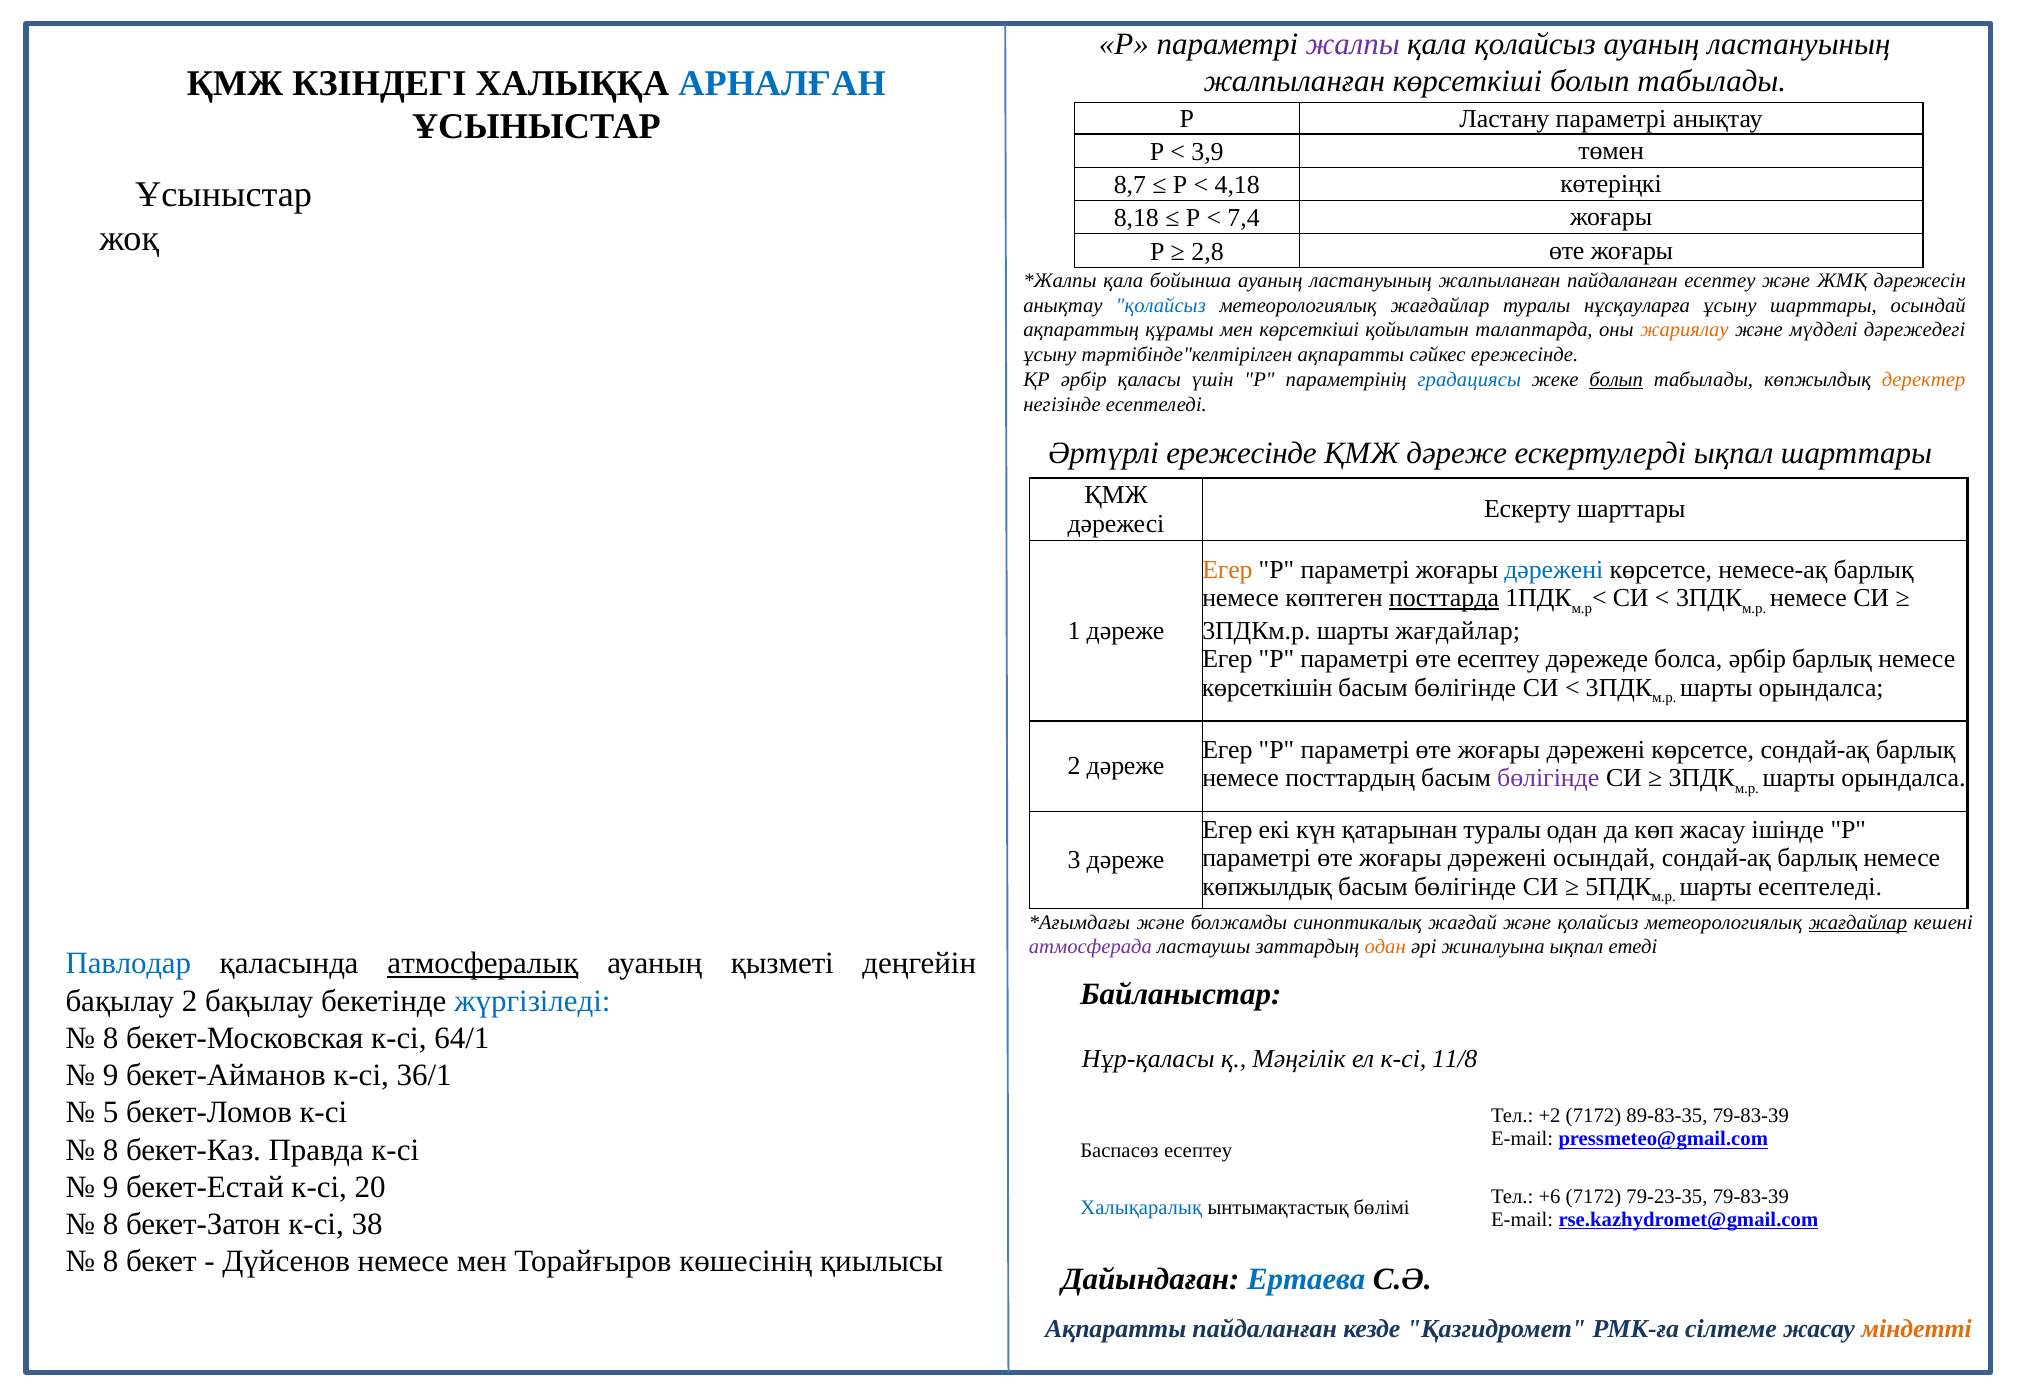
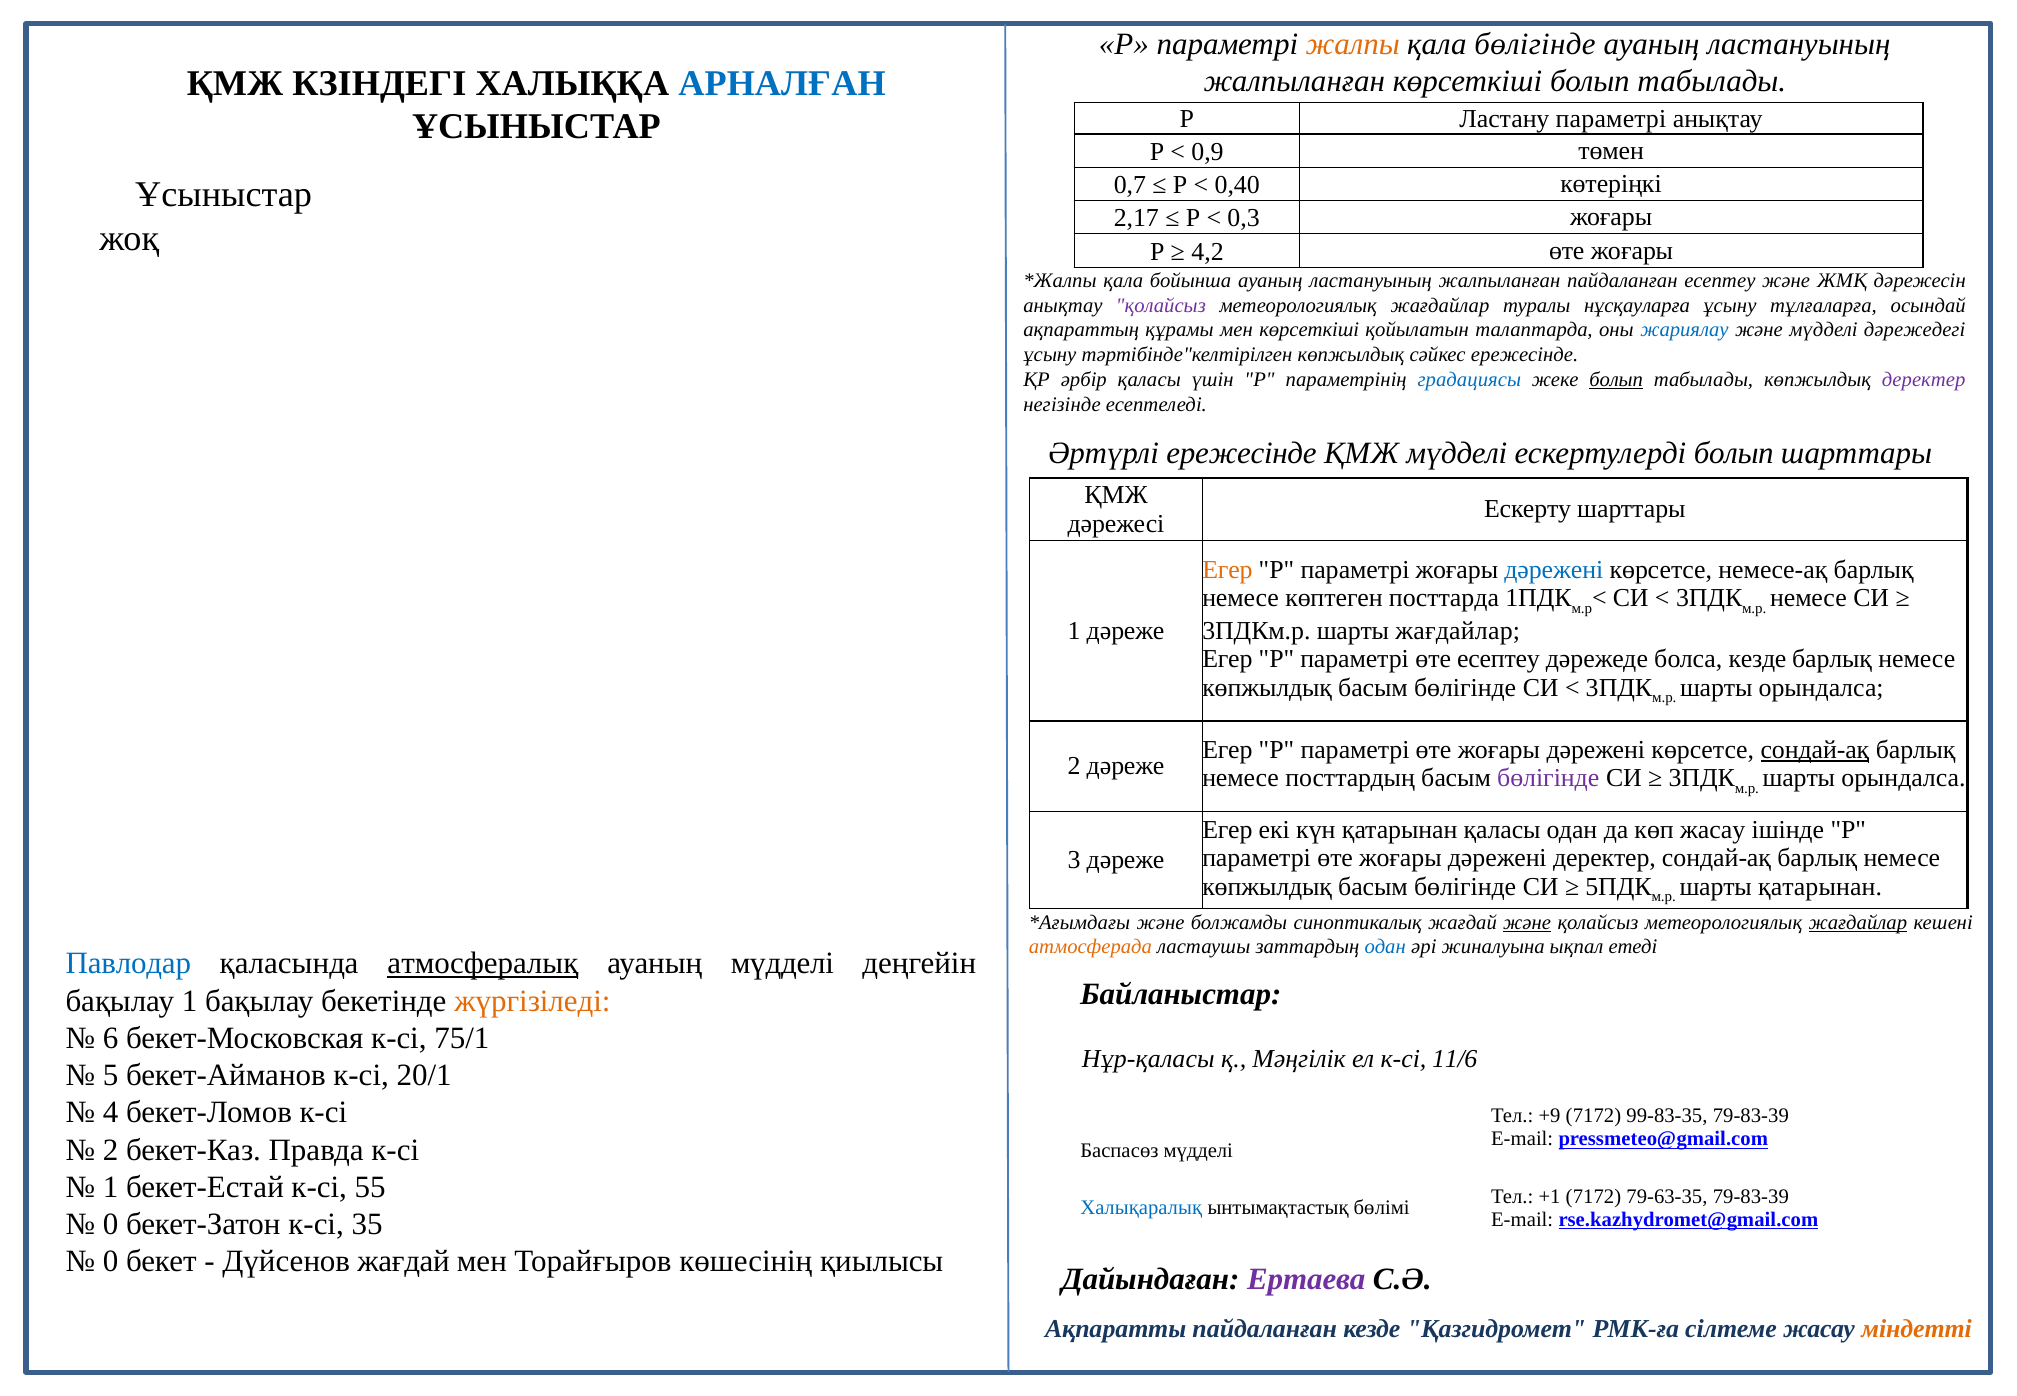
жалпы colour: purple -> orange
қала қолайсыз: қолайсыз -> бөлігінде
3,9: 3,9 -> 0,9
8,7: 8,7 -> 0,7
4,18: 4,18 -> 0,40
8,18: 8,18 -> 2,17
7,4: 7,4 -> 0,3
2,8: 2,8 -> 4,2
қолайсыз at (1161, 305) colour: blue -> purple
ұсыну шарттары: шарттары -> тұлғаларға
жариялау colour: orange -> blue
тәртібінде"келтірілген ақпаратты: ақпаратты -> көпжылдық
деректер at (1924, 380) colour: orange -> purple
ҚМЖ дәреже: дәреже -> мүдделі
ескертулерді ықпал: ықпал -> болып
посттарда underline: present -> none
болса әрбір: әрбір -> кезде
көрсеткішін at (1267, 688): көрсеткішін -> көпжылдық
сондай-ақ at (1815, 750) underline: none -> present
қатарынан туралы: туралы -> қаласы
дәрежені осындай: осындай -> деректер
шарты есептеледі: есептеледі -> қатарынан
және at (1527, 923) underline: none -> present
атмосферада colour: purple -> orange
одан at (1385, 947) colour: orange -> blue
ауаның қызметі: қызметі -> мүдделі
бақылау 2: 2 -> 1
жүргізіледі colour: blue -> orange
8 at (111, 1038): 8 -> 6
64/1: 64/1 -> 75/1
11/8: 11/8 -> 11/6
9 at (111, 1076): 9 -> 5
36/1: 36/1 -> 20/1
5: 5 -> 4
+2: +2 -> +9
89-83-35: 89-83-35 -> 99-83-35
8 at (111, 1150): 8 -> 2
Баспасөз есептеу: есептеу -> мүдделі
9 at (111, 1187): 9 -> 1
20: 20 -> 55
+6: +6 -> +1
79-23-35: 79-23-35 -> 79-63-35
8 at (111, 1225): 8 -> 0
38: 38 -> 35
8 at (111, 1262): 8 -> 0
Дүйсенов немесе: немесе -> жағдай
Ертаева colour: blue -> purple
